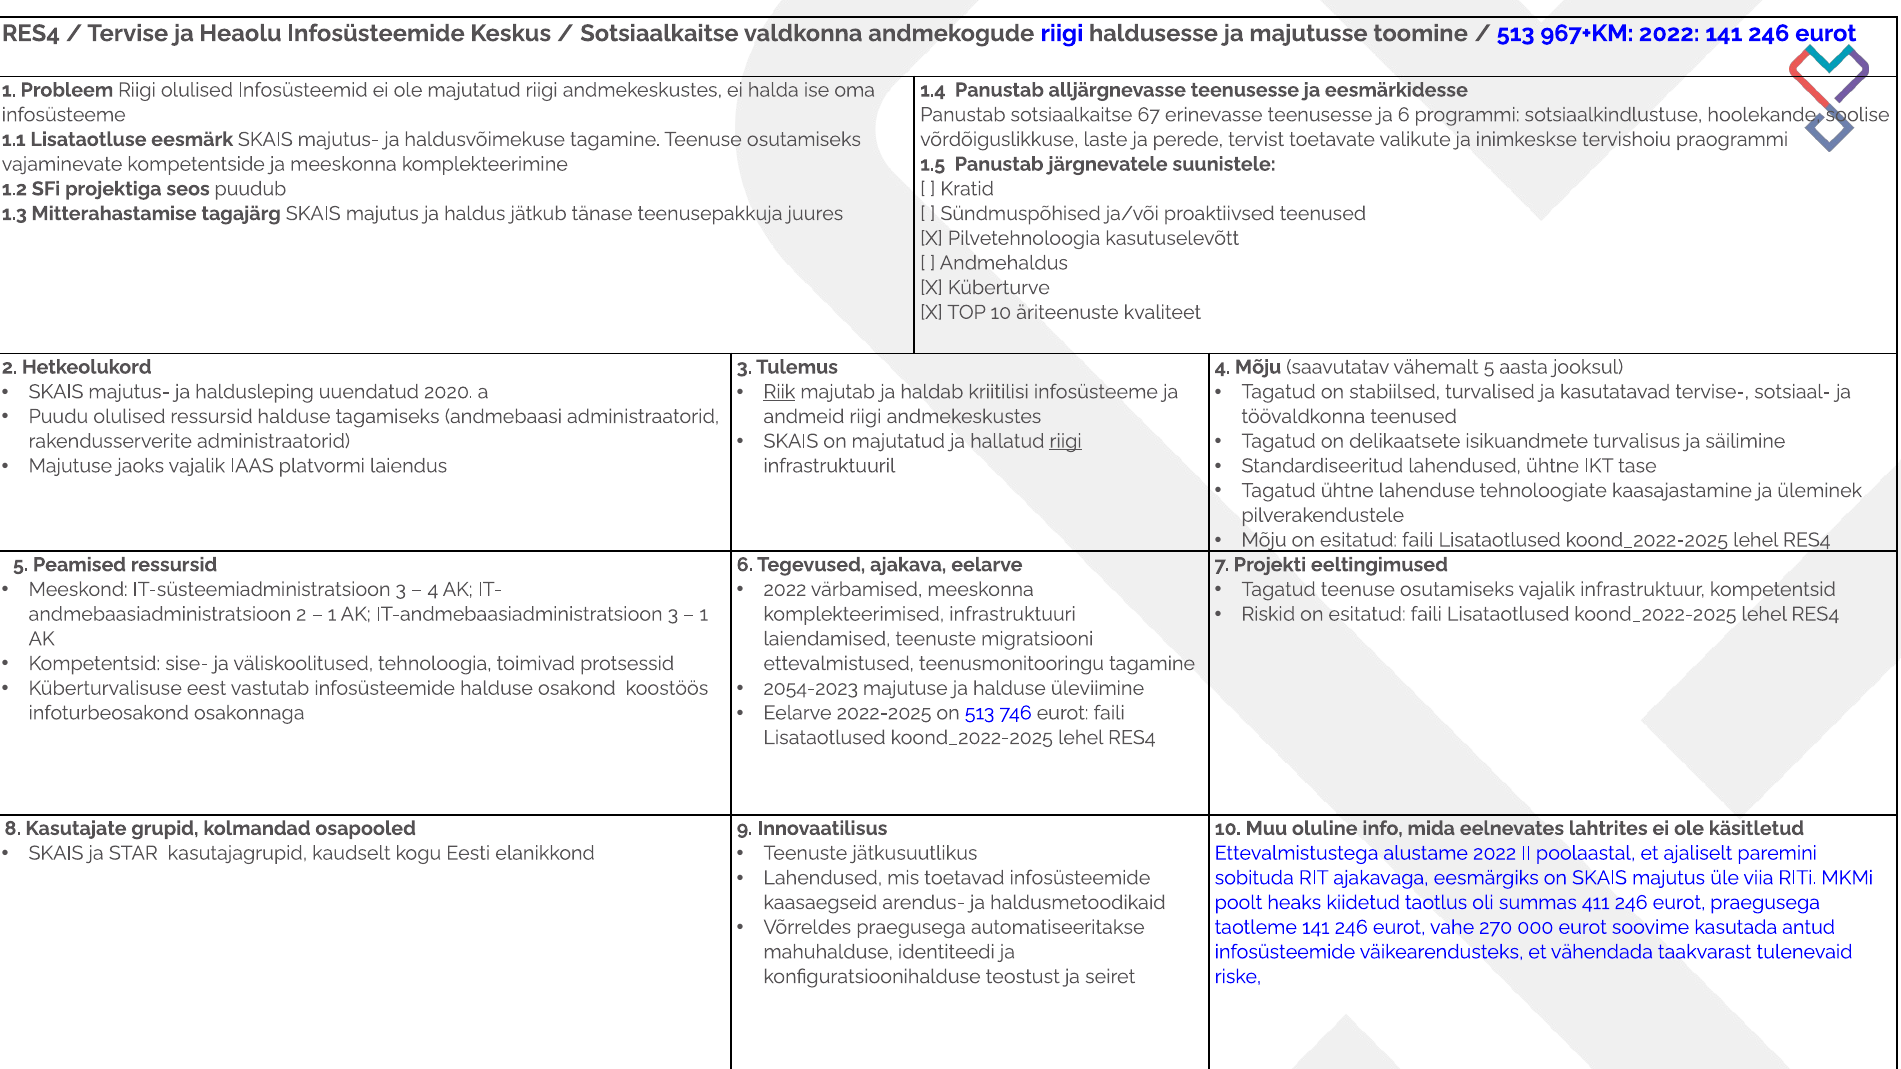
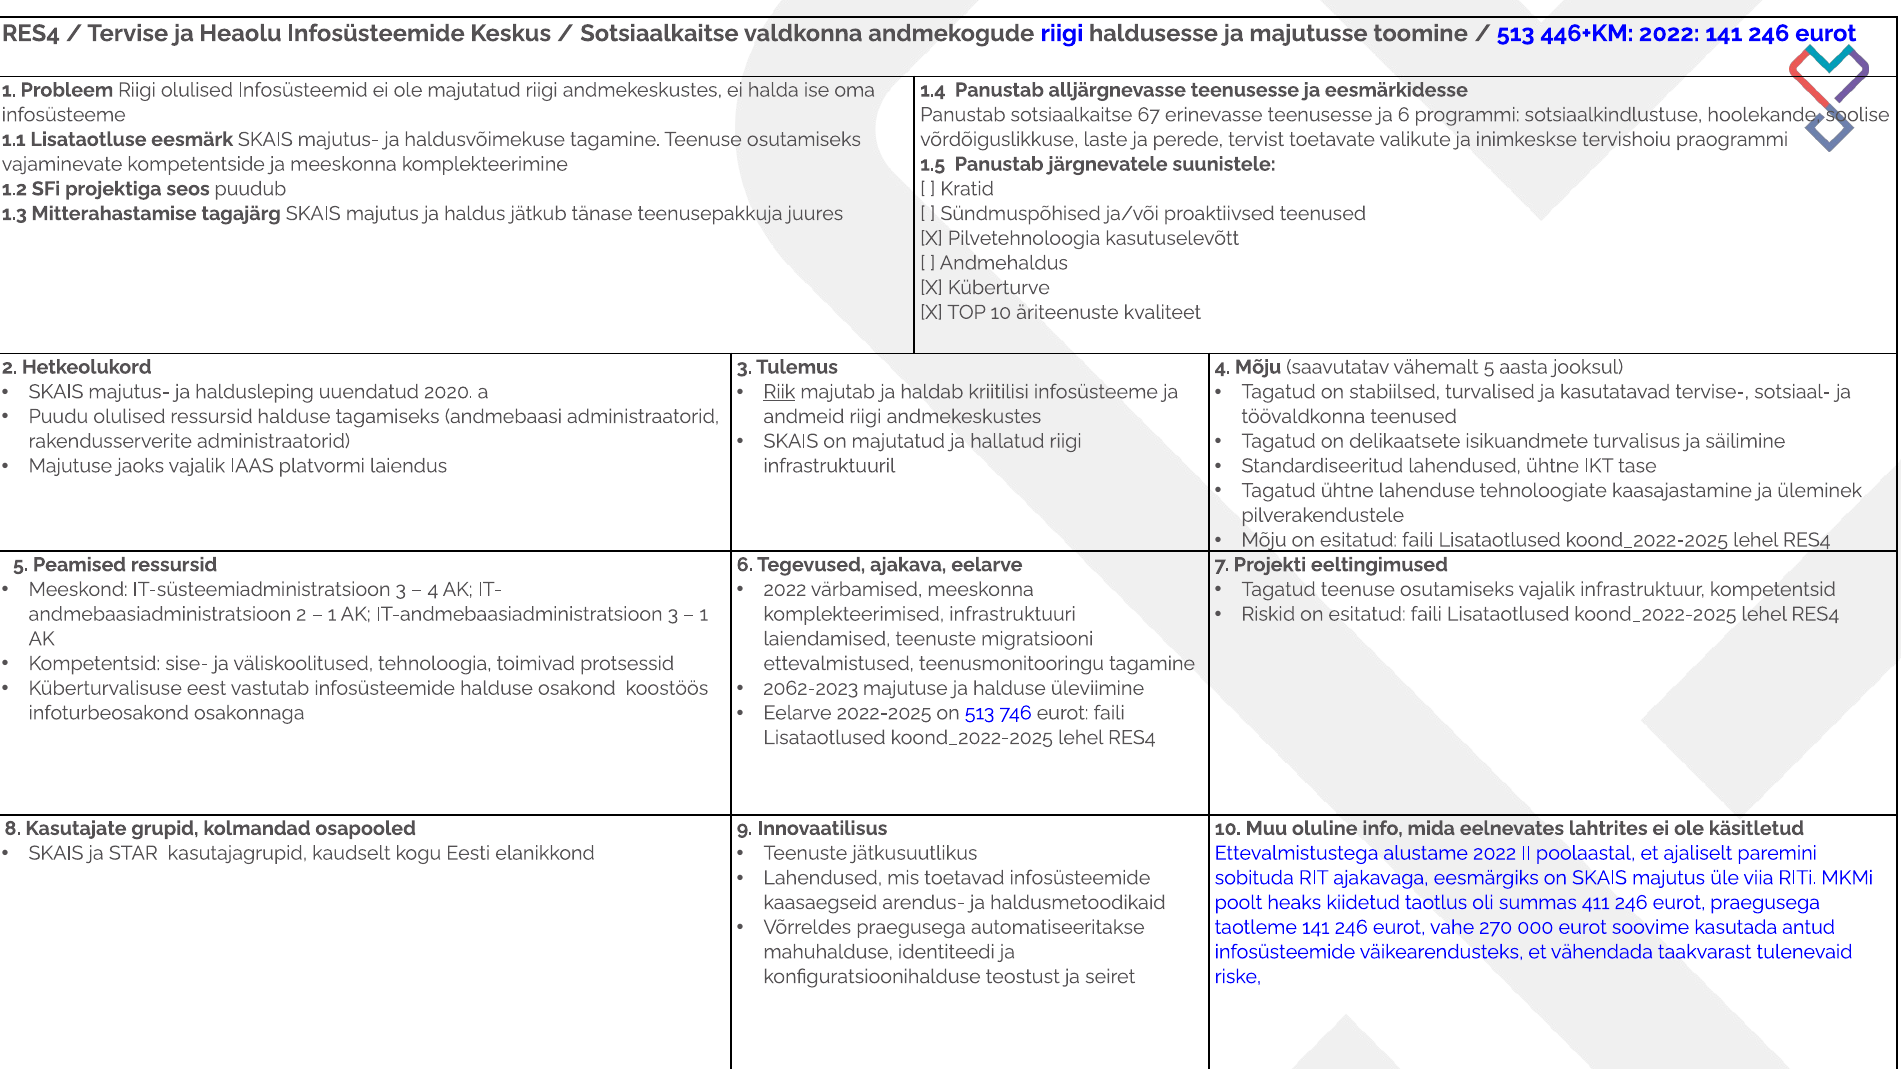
967+KM: 967+KM -> 446+KM
riigi at (1066, 441) underline: present -> none
2054-2023: 2054-2023 -> 2062-2023
